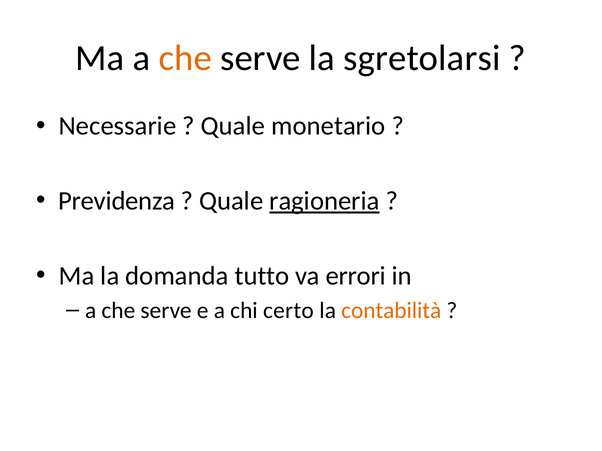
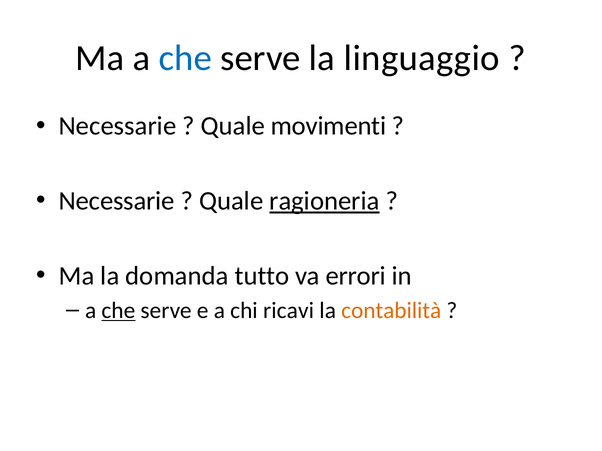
che at (185, 58) colour: orange -> blue
sgretolarsi: sgretolarsi -> linguaggio
monetario: monetario -> movimenti
Previdenza at (117, 201): Previdenza -> Necessarie
che at (118, 311) underline: none -> present
certo: certo -> ricavi
